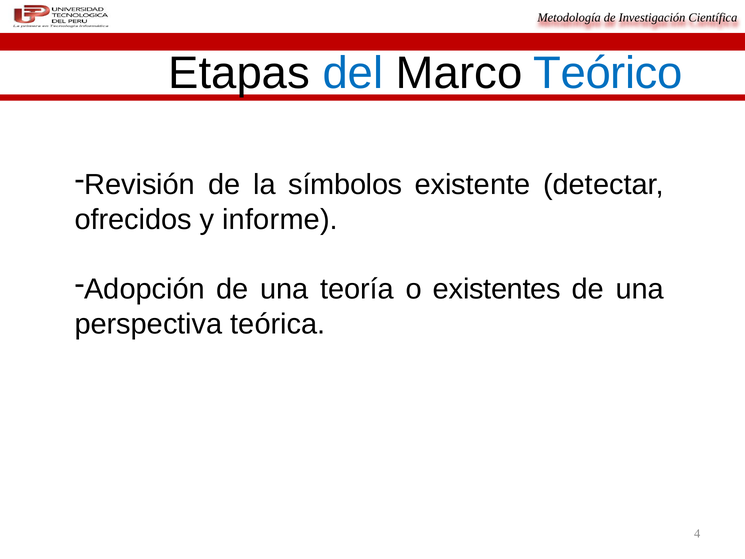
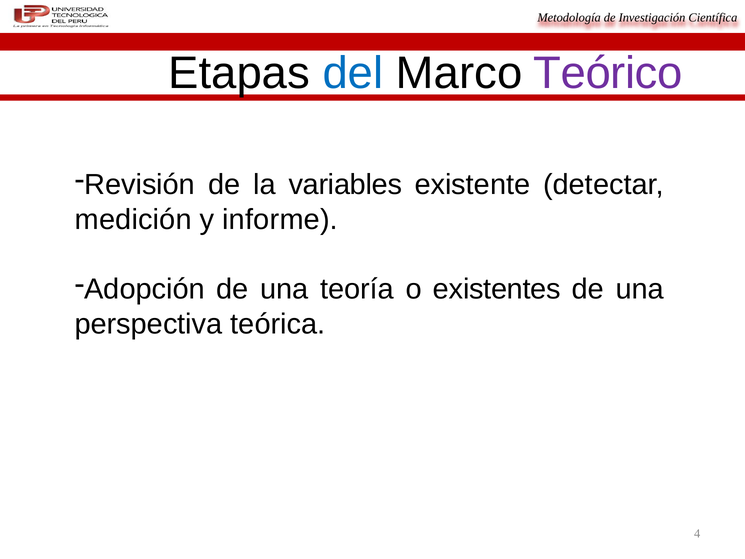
Teórico colour: blue -> purple
símbolos: símbolos -> variables
ofrecidos: ofrecidos -> medición
